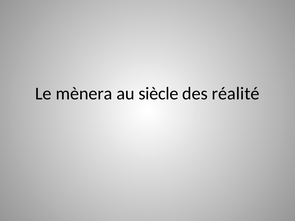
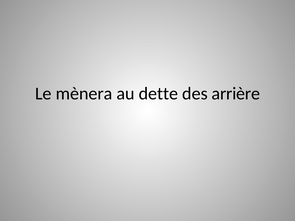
siècle: siècle -> dette
réalité: réalité -> arrière
